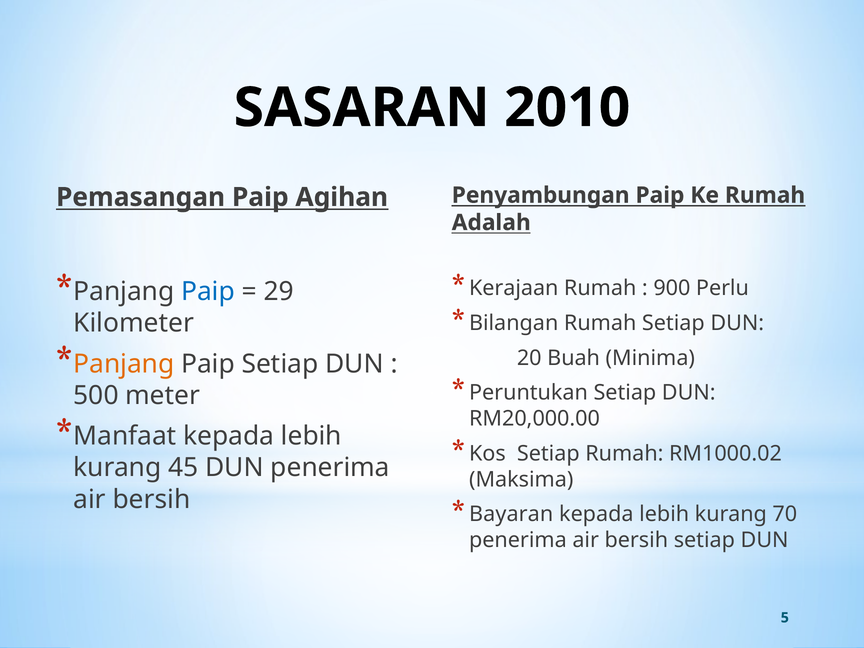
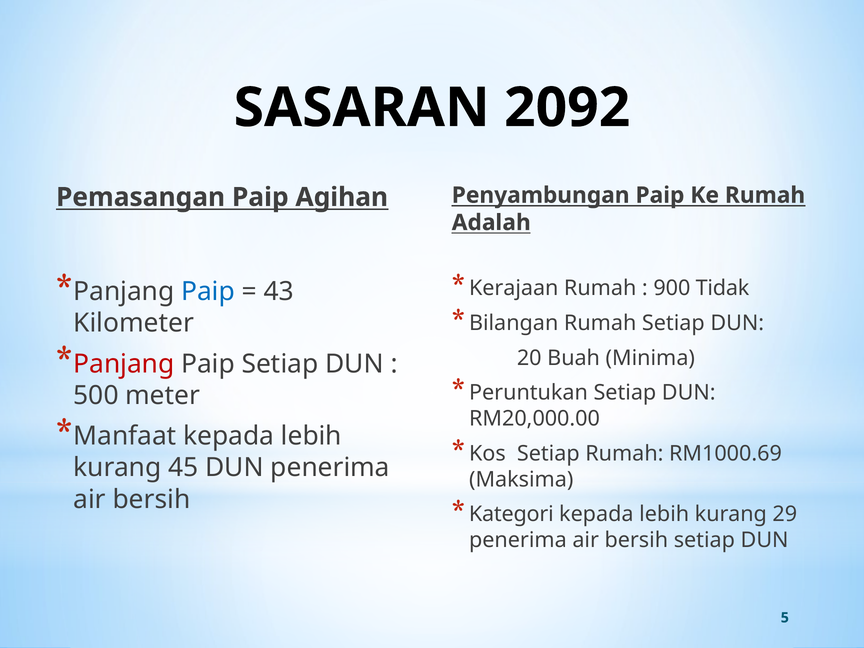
2010: 2010 -> 2092
Perlu: Perlu -> Tidak
29: 29 -> 43
Panjang at (124, 364) colour: orange -> red
RM1000.02: RM1000.02 -> RM1000.69
Bayaran: Bayaran -> Kategori
70: 70 -> 29
